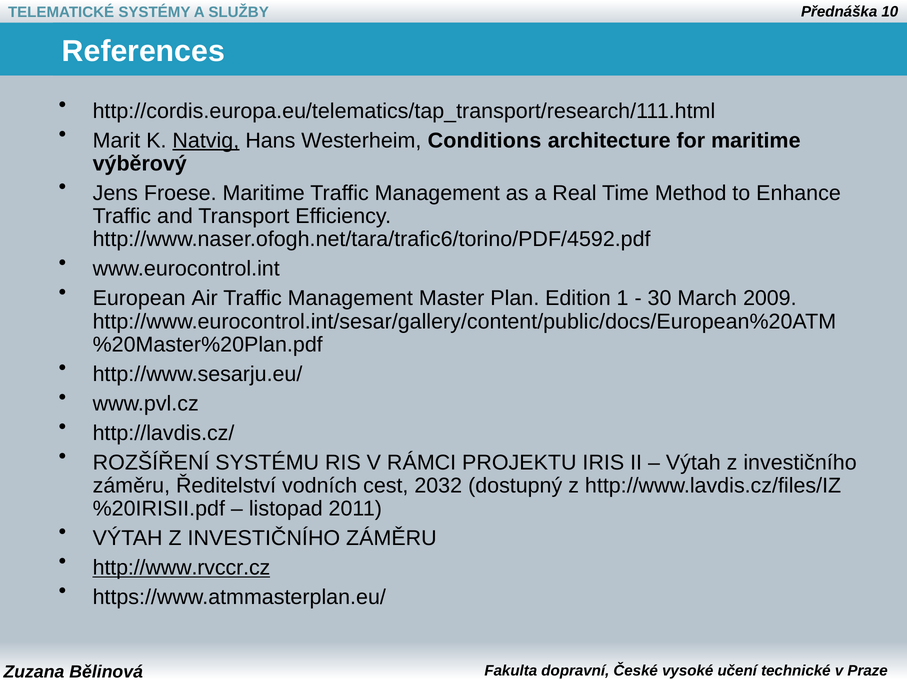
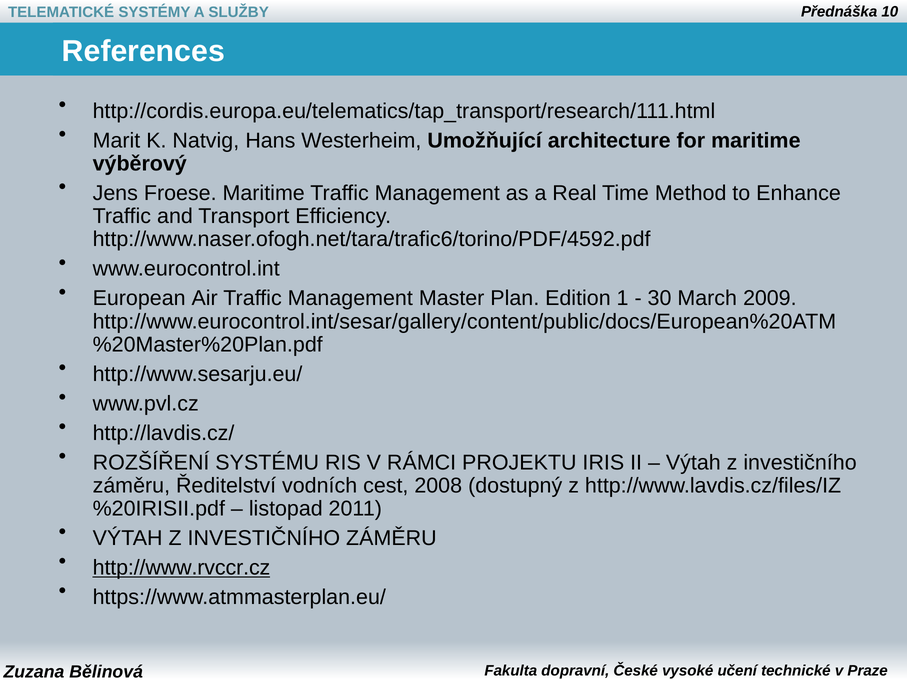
Natvig underline: present -> none
Conditions: Conditions -> Umožňující
2032: 2032 -> 2008
